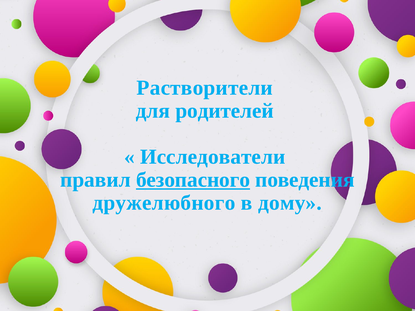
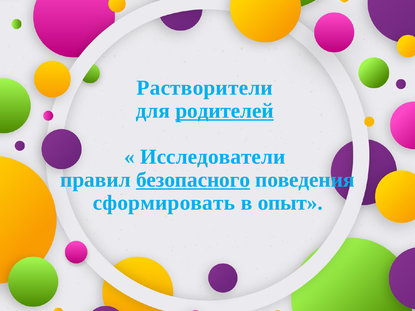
родителей underline: none -> present
дружелюбного: дружелюбного -> сформировать
дому: дому -> опыт
